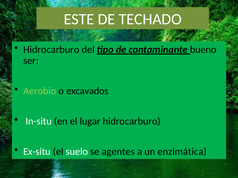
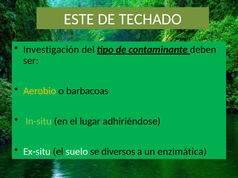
Hidrocarburo at (51, 50): Hidrocarburo -> Investigación
bueno: bueno -> deben
Aerobio colour: light green -> yellow
excavados: excavados -> barbacoas
In-situ colour: white -> light green
lugar hidrocarburo: hidrocarburo -> adhiriéndose
agentes: agentes -> diversos
